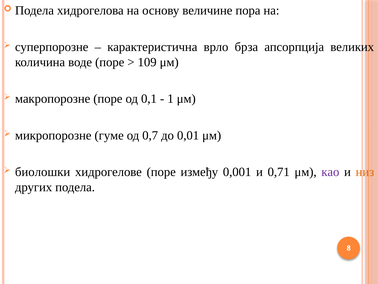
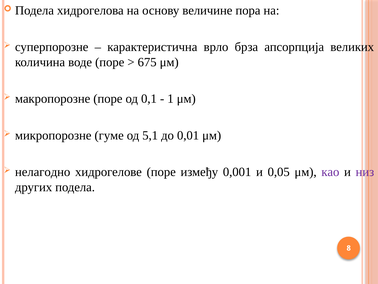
109: 109 -> 675
0,7: 0,7 -> 5,1
биолошки: биолошки -> нелагодно
0,71: 0,71 -> 0,05
низ colour: orange -> purple
